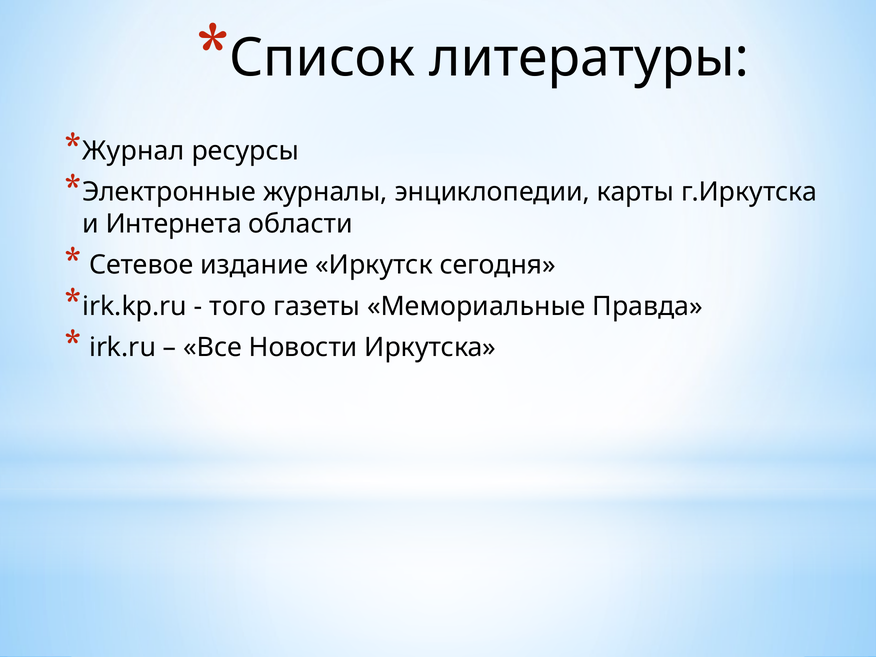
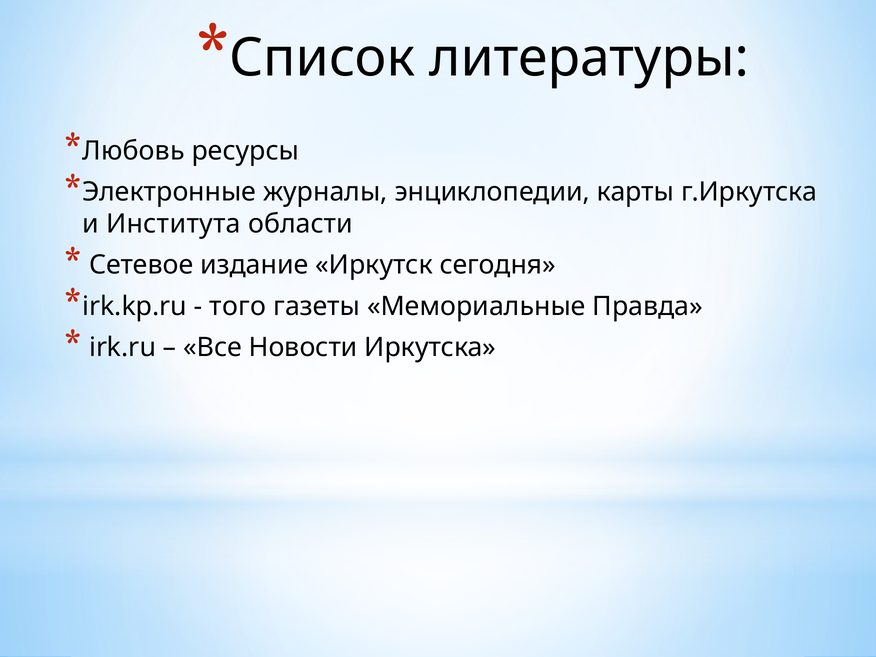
Журнал: Журнал -> Любовь
Интернета: Интернета -> Института
